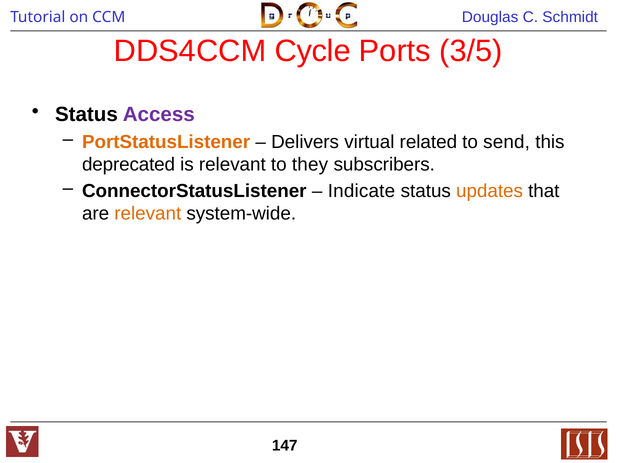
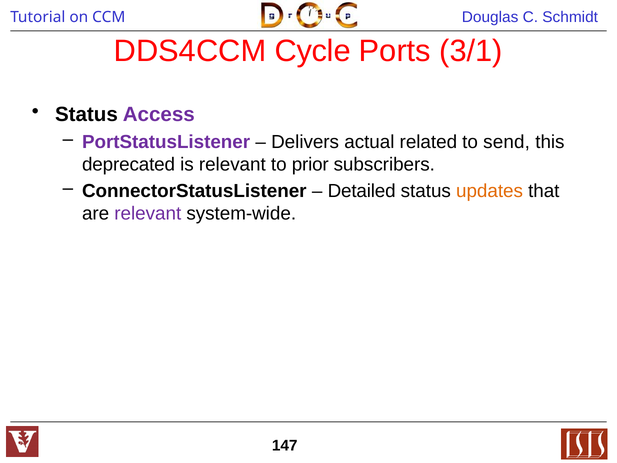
3/5: 3/5 -> 3/1
PortStatusListener colour: orange -> purple
virtual: virtual -> actual
they: they -> prior
Indicate: Indicate -> Detailed
relevant at (148, 213) colour: orange -> purple
